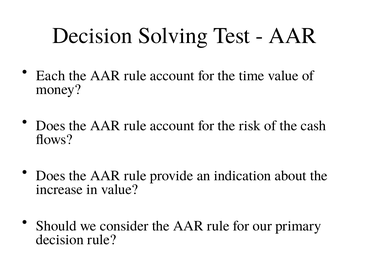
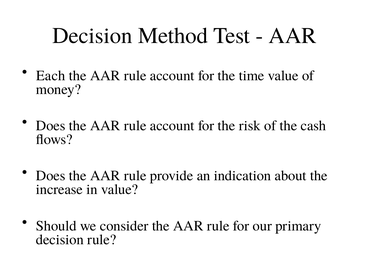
Solving: Solving -> Method
